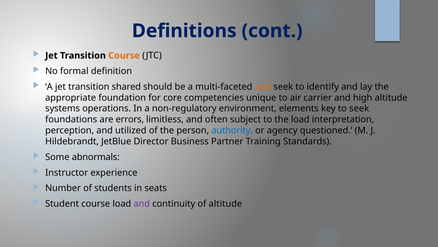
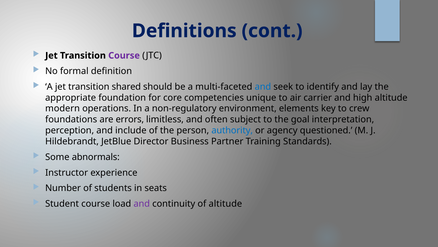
Course at (124, 55) colour: orange -> purple
and at (263, 86) colour: orange -> blue
systems: systems -> modern
to seek: seek -> crew
the load: load -> goal
utilized: utilized -> include
